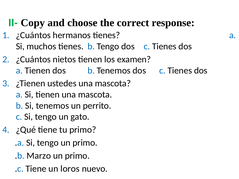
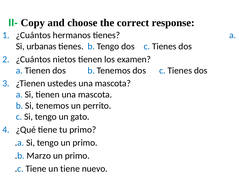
muchos: muchos -> urbanas
un loros: loros -> tiene
